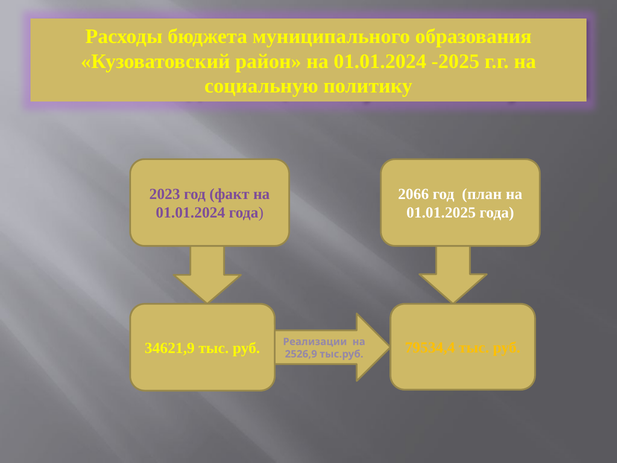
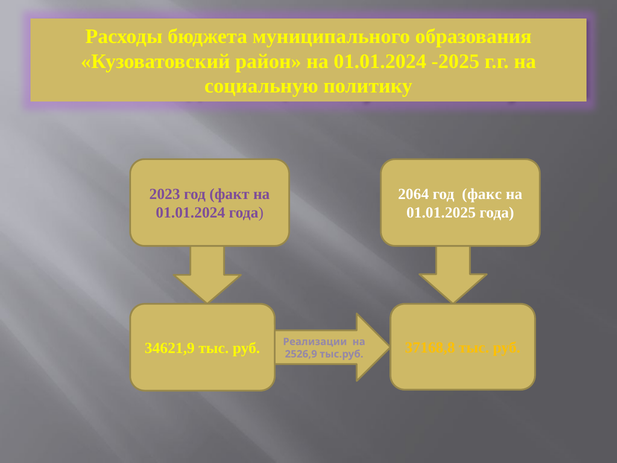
2066: 2066 -> 2064
план: план -> факс
79534,4: 79534,4 -> 37168,8
